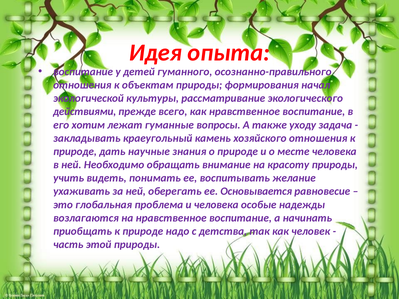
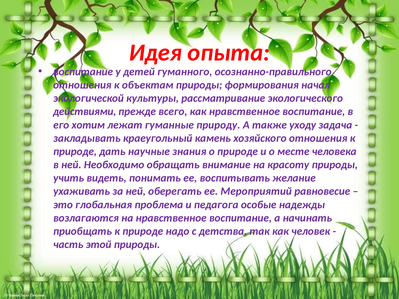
вопросы: вопросы -> природу
Основывается: Основывается -> Мероприятий
и человека: человека -> педагога
